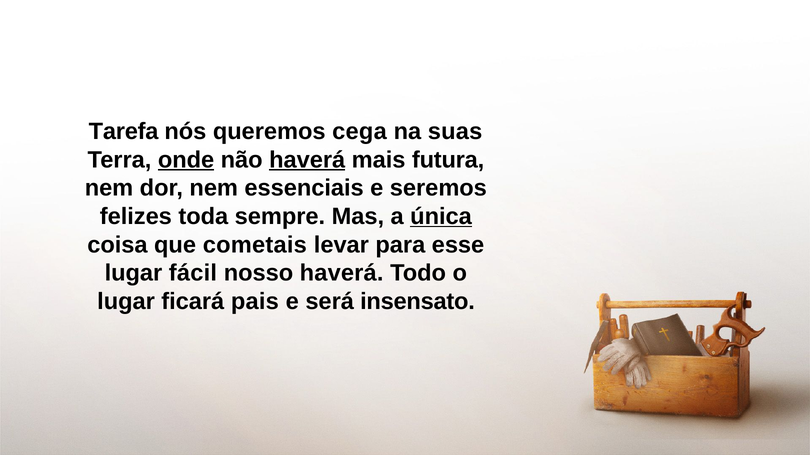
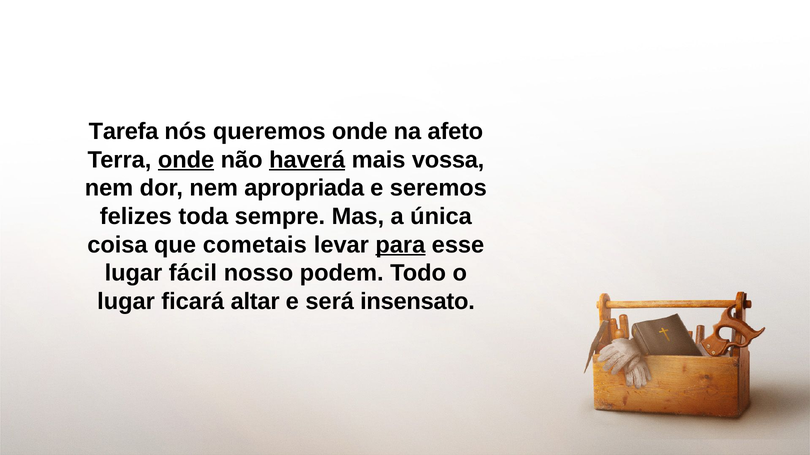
queremos cega: cega -> onde
suas: suas -> afeto
futura: futura -> vossa
essenciais: essenciais -> apropriada
única underline: present -> none
para underline: none -> present
nosso haverá: haverá -> podem
pais: pais -> altar
